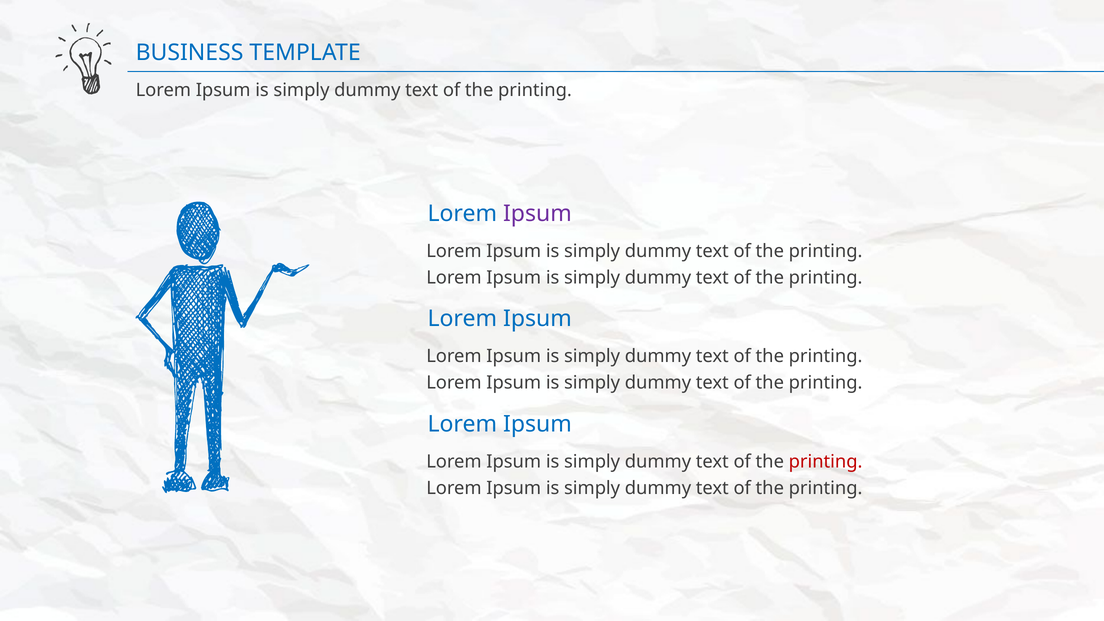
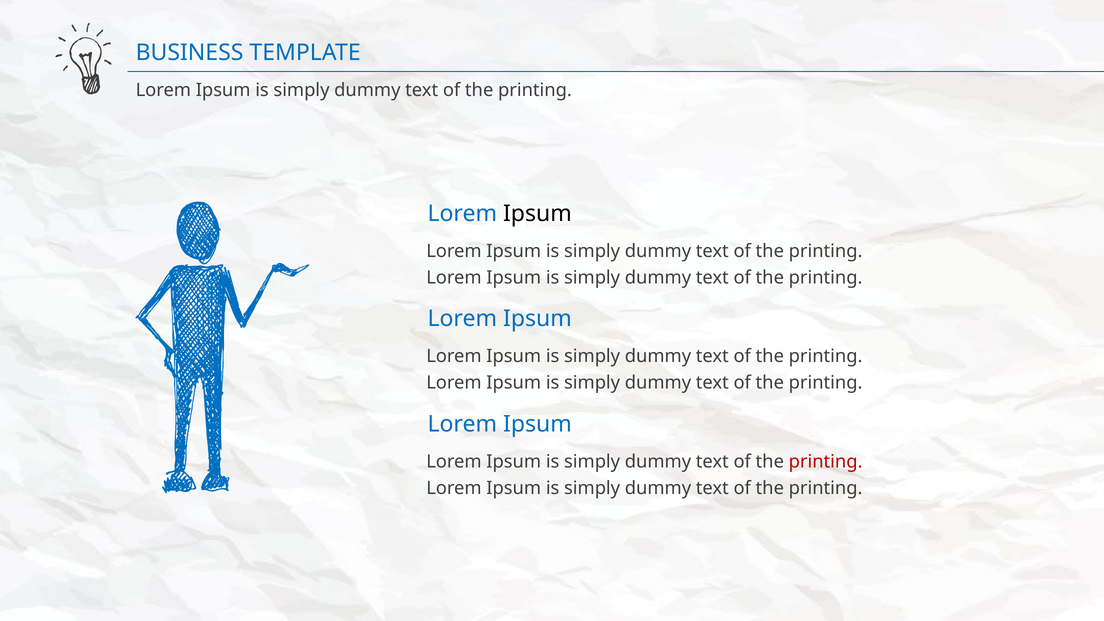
Ipsum at (537, 213) colour: purple -> black
